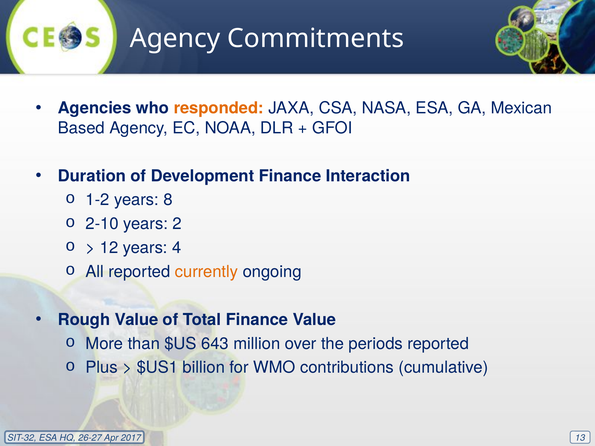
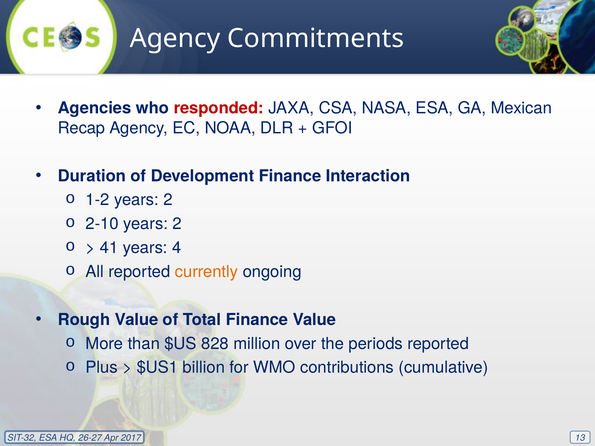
responded colour: orange -> red
Based: Based -> Recap
1-2 years 8: 8 -> 2
12: 12 -> 41
643: 643 -> 828
